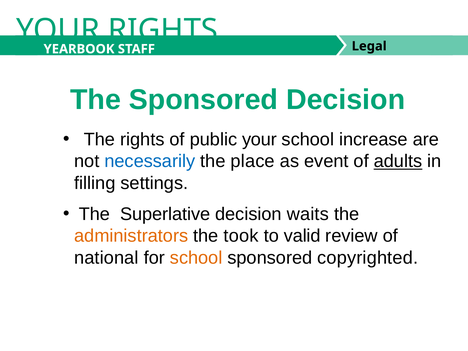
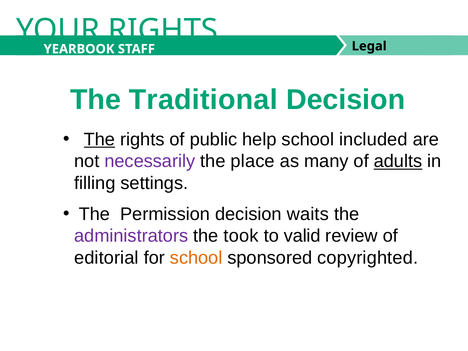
The Sponsored: Sponsored -> Traditional
The at (99, 139) underline: none -> present
public your: your -> help
increase: increase -> included
necessarily colour: blue -> purple
event: event -> many
Superlative: Superlative -> Permission
administrators colour: orange -> purple
national: national -> editorial
